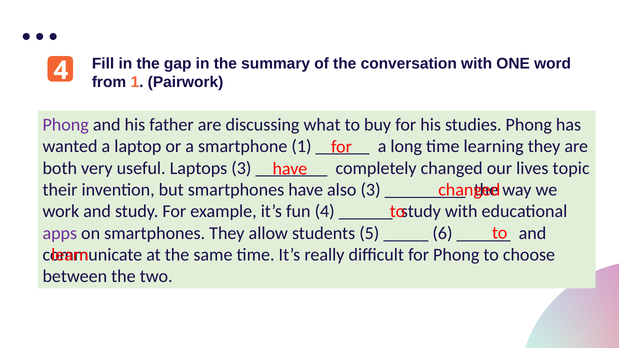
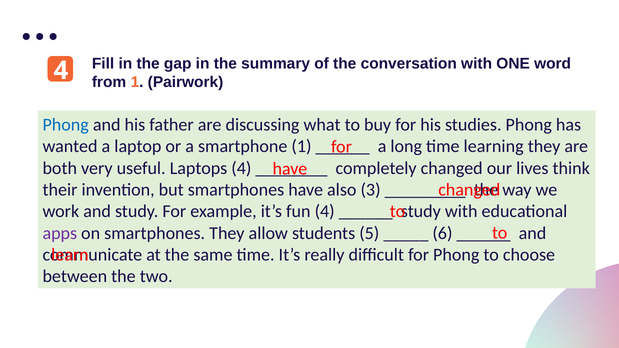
Phong at (66, 125) colour: purple -> blue
Laptops 3: 3 -> 4
topic: topic -> think
